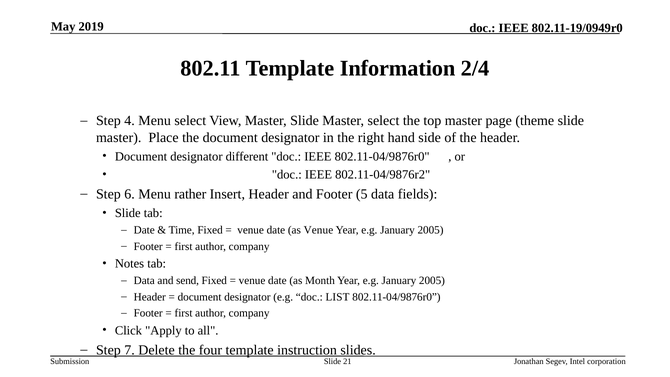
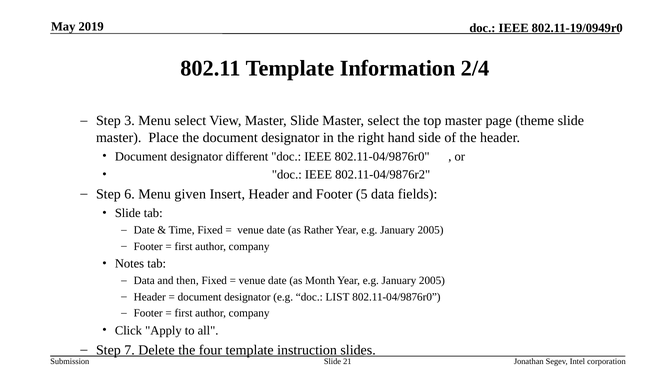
4: 4 -> 3
rather: rather -> given
as Venue: Venue -> Rather
send: send -> then
